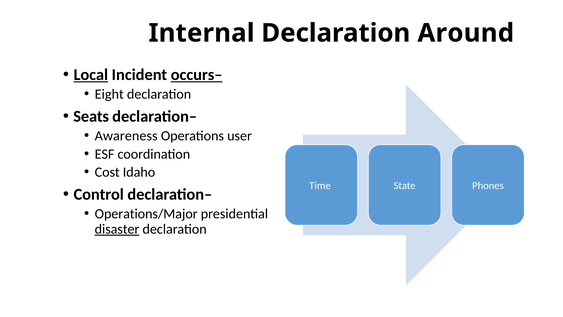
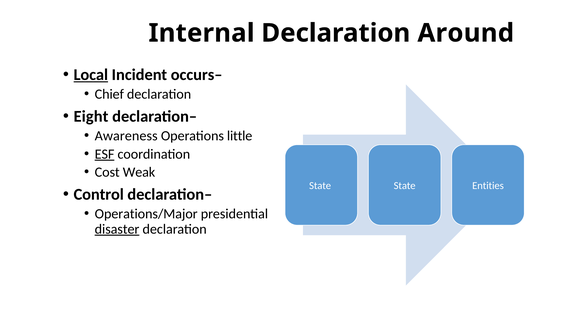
occurs– underline: present -> none
Eight: Eight -> Chief
Seats: Seats -> Eight
user: user -> little
ESF underline: none -> present
Idaho: Idaho -> Weak
Time at (320, 185): Time -> State
Phones: Phones -> Entities
